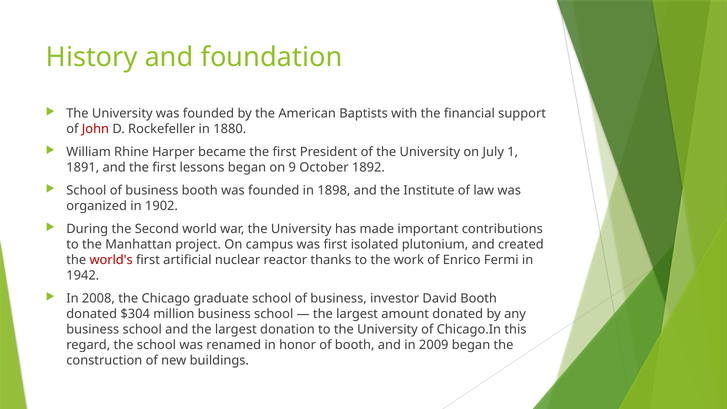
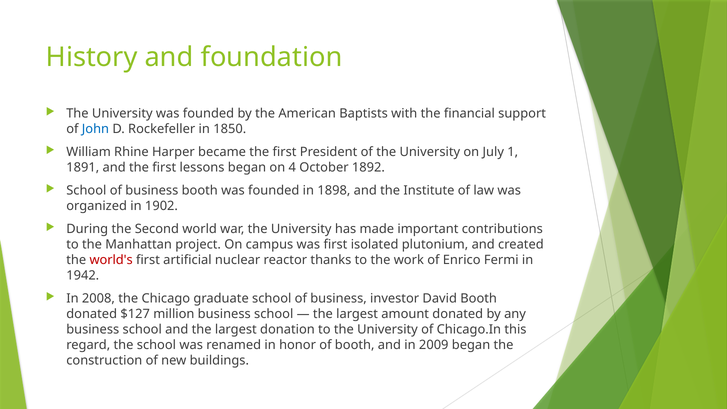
John colour: red -> blue
1880: 1880 -> 1850
9: 9 -> 4
$304: $304 -> $127
